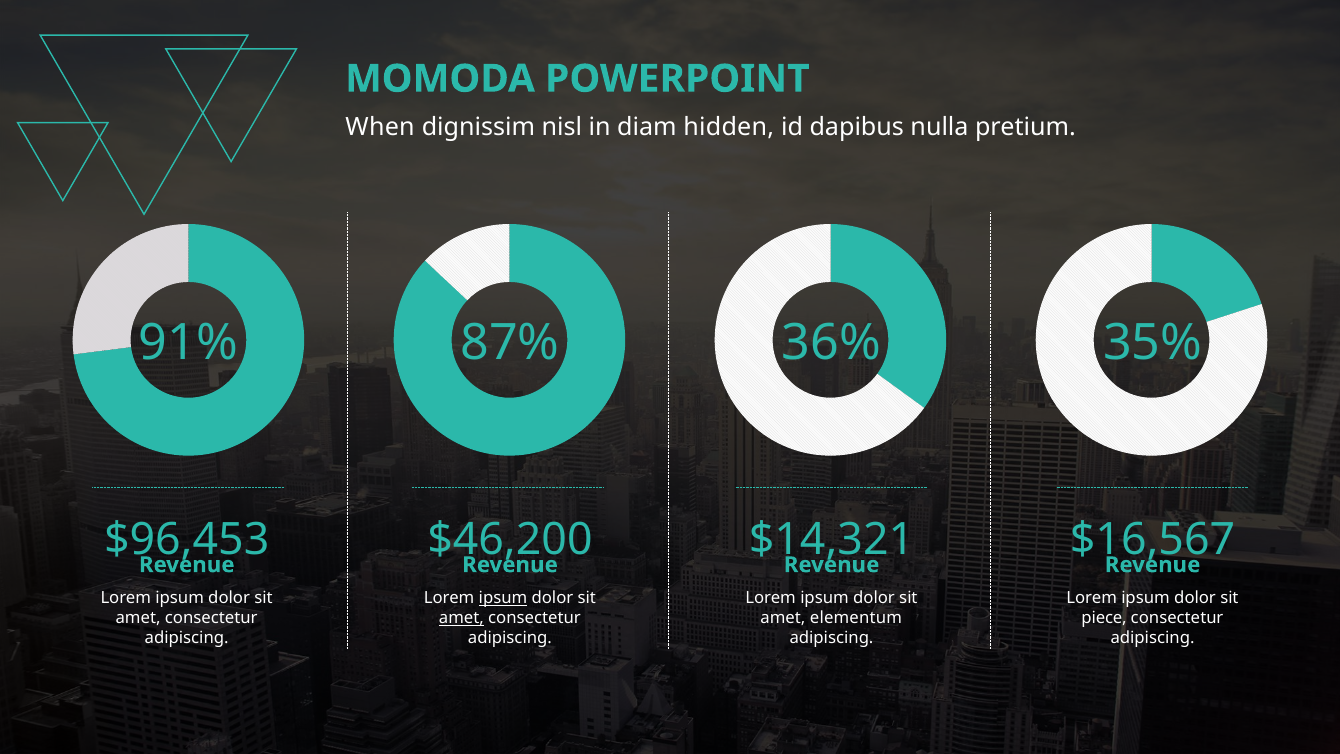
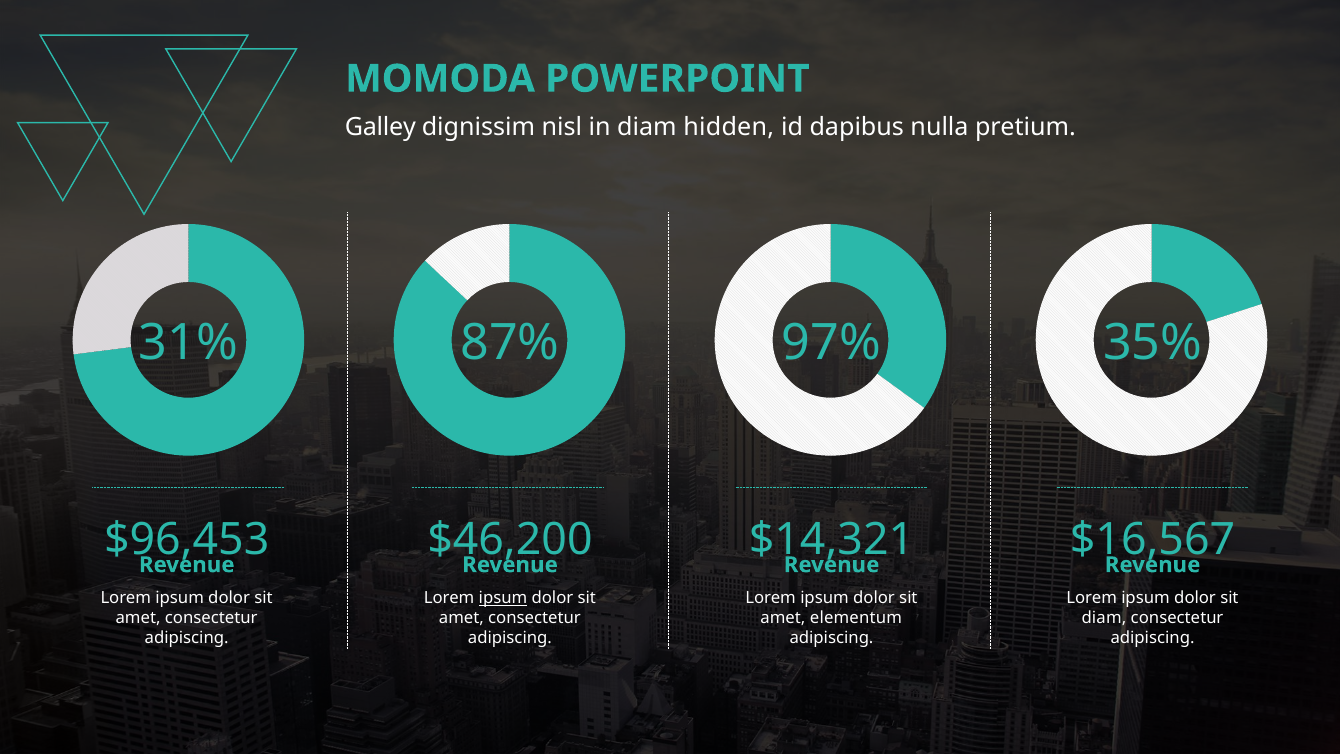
When: When -> Galley
91%: 91% -> 31%
36%: 36% -> 97%
amet at (461, 618) underline: present -> none
piece at (1104, 618): piece -> diam
